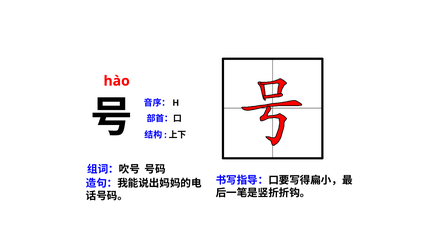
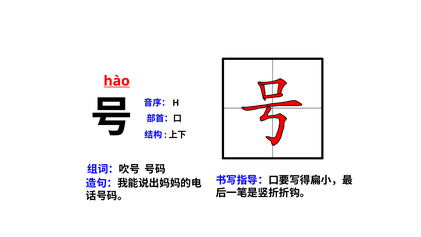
hào underline: none -> present
